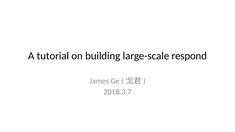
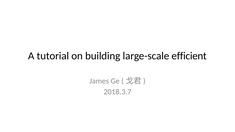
respond: respond -> efficient
